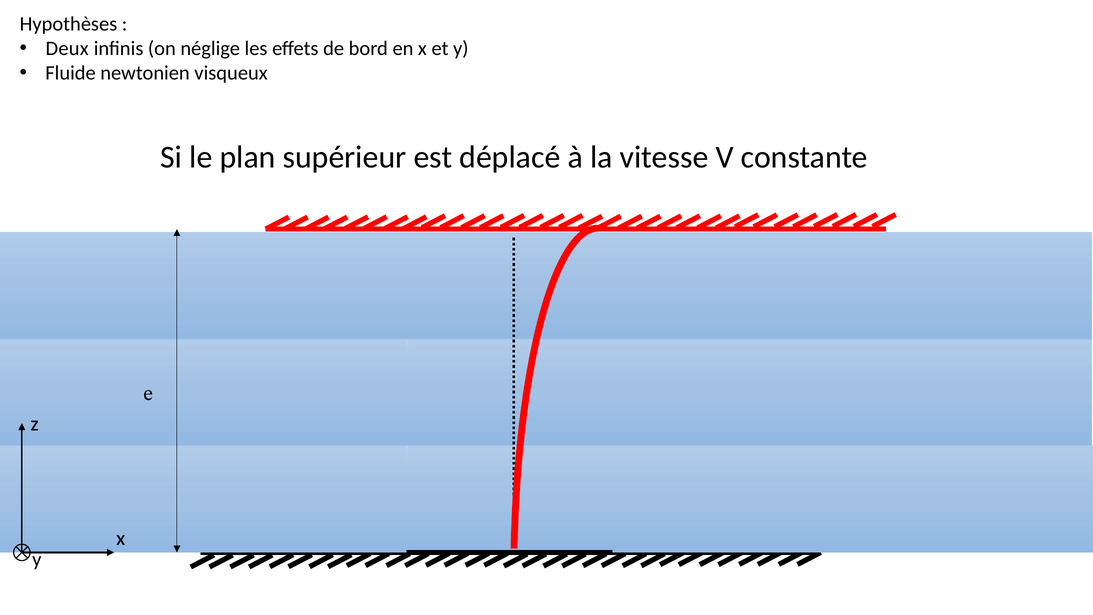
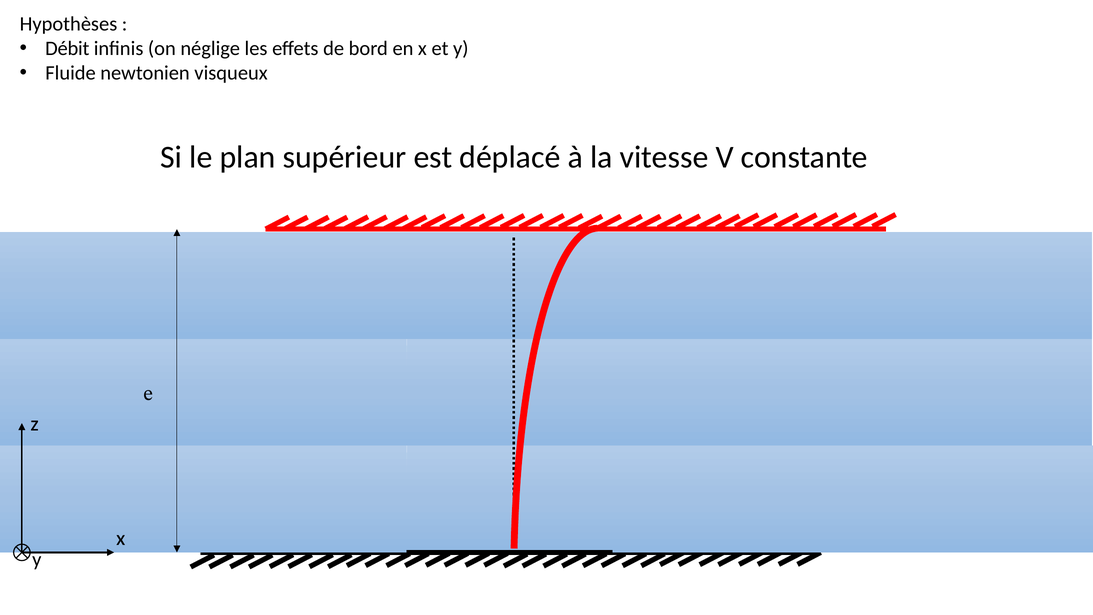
Deux: Deux -> Débit
